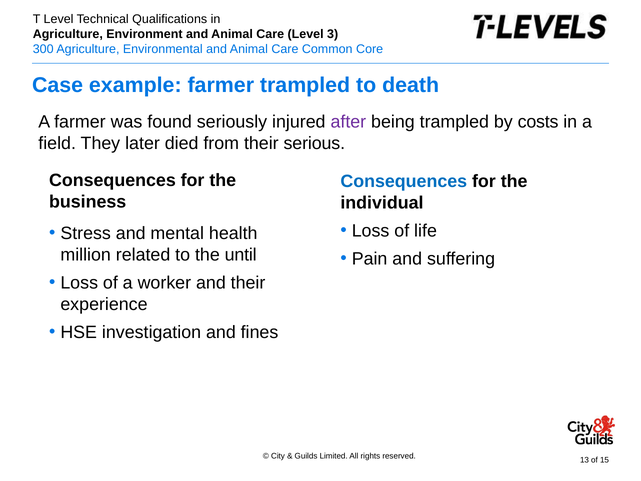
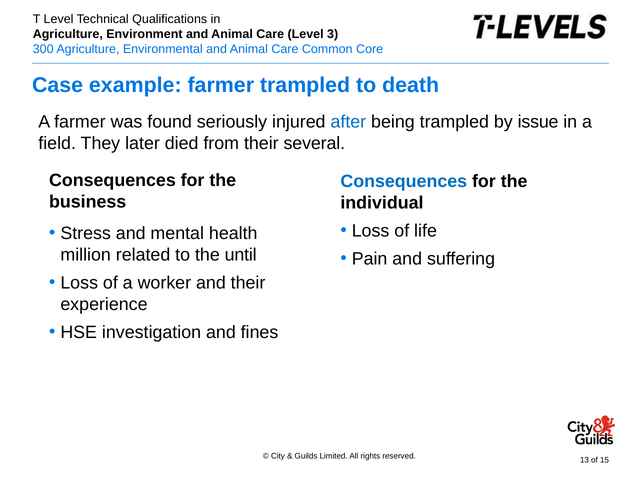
after colour: purple -> blue
costs: costs -> issue
serious: serious -> several
